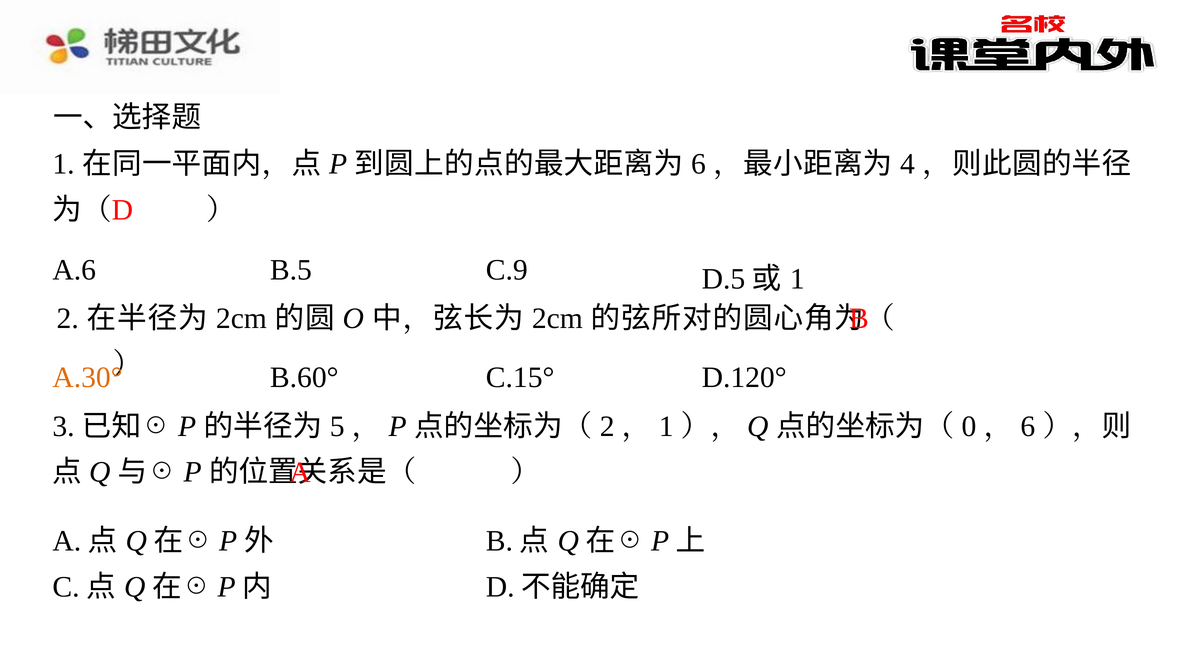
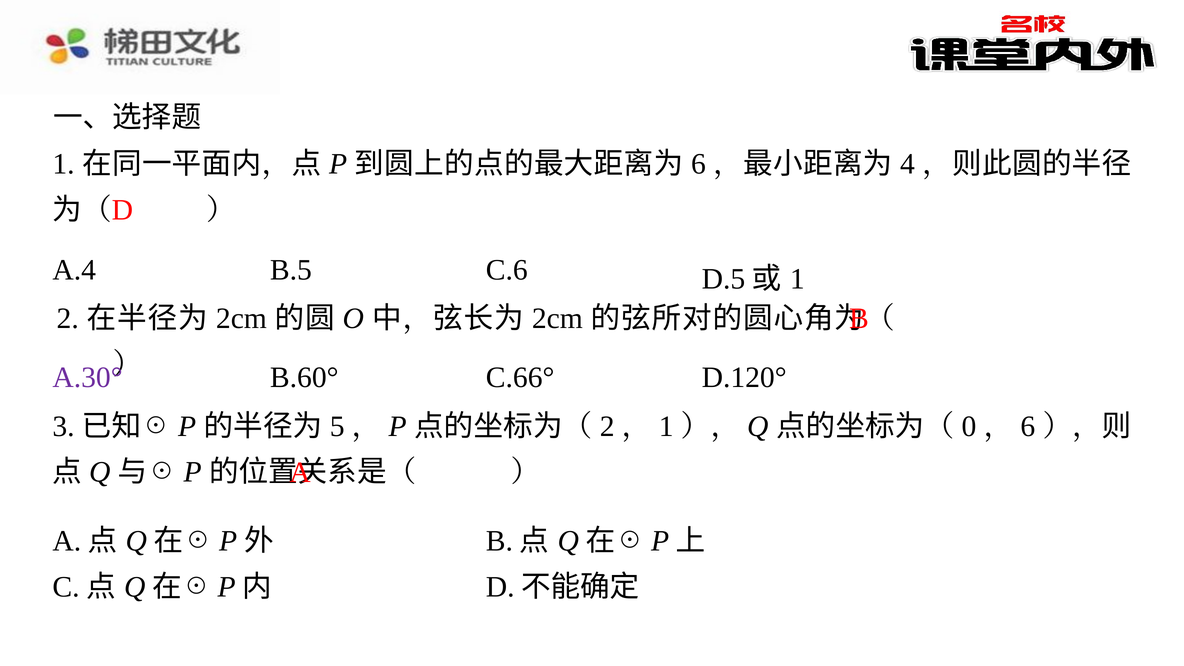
A.6: A.6 -> A.4
C.9: C.9 -> C.6
A.30° colour: orange -> purple
C.15°: C.15° -> C.66°
